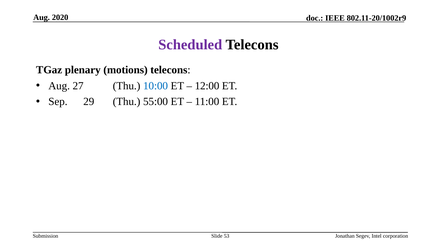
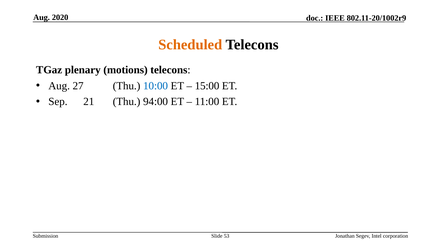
Scheduled colour: purple -> orange
12:00: 12:00 -> 15:00
29: 29 -> 21
55:00: 55:00 -> 94:00
